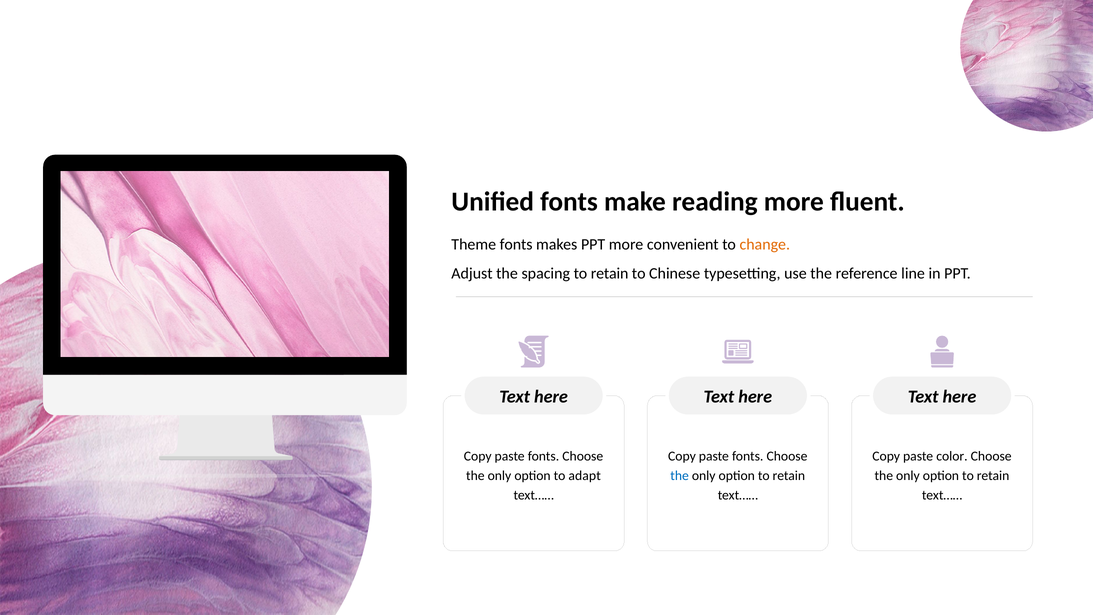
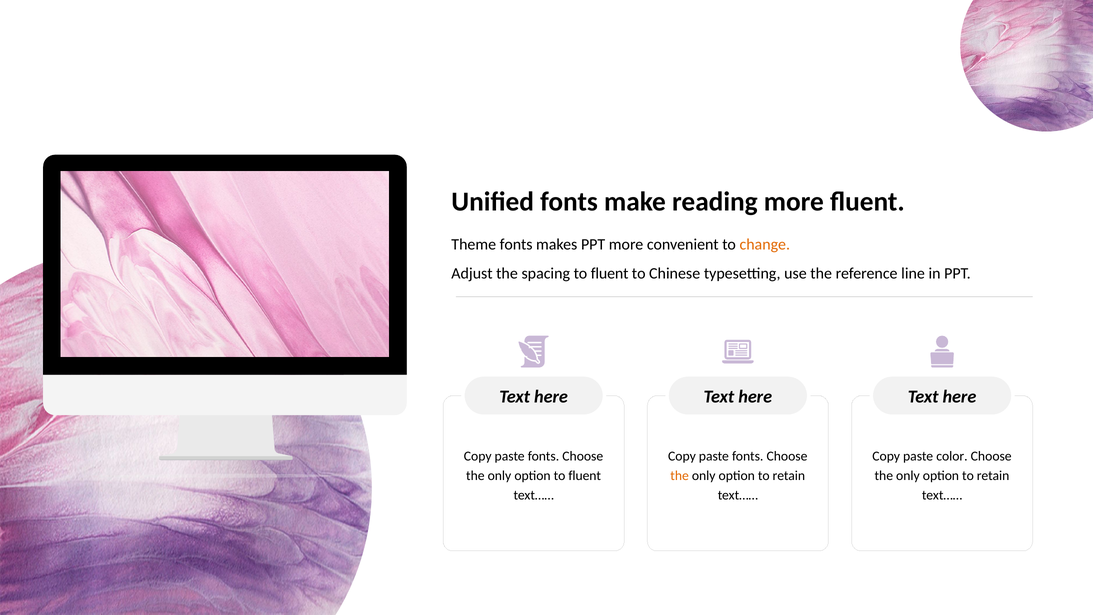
spacing to retain: retain -> fluent
option to adapt: adapt -> fluent
the at (680, 476) colour: blue -> orange
